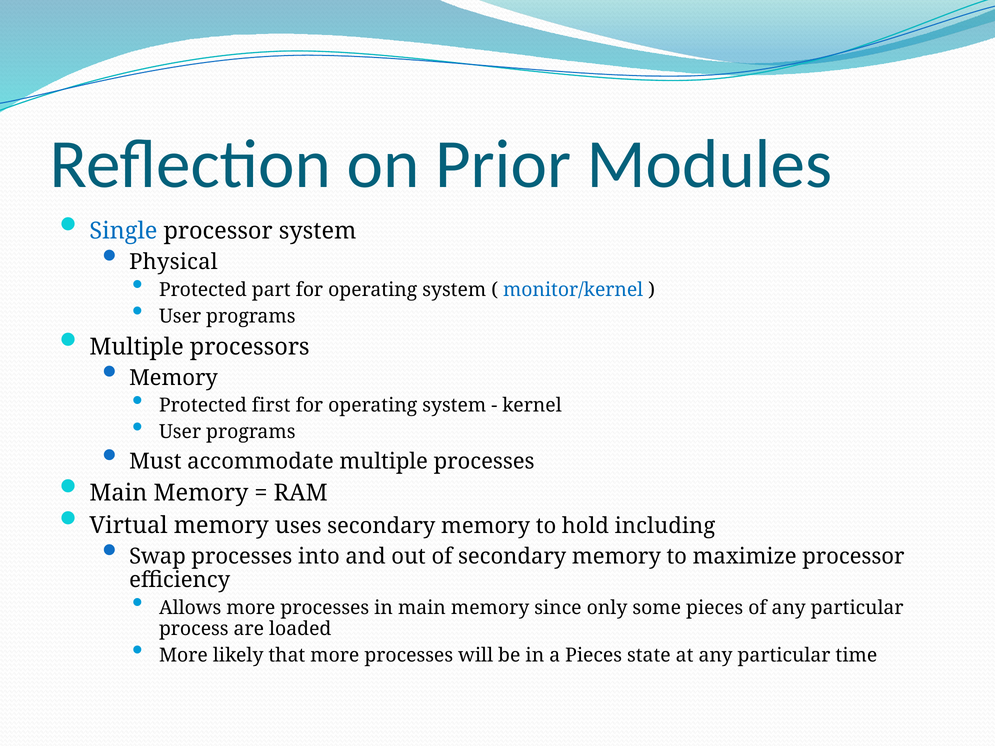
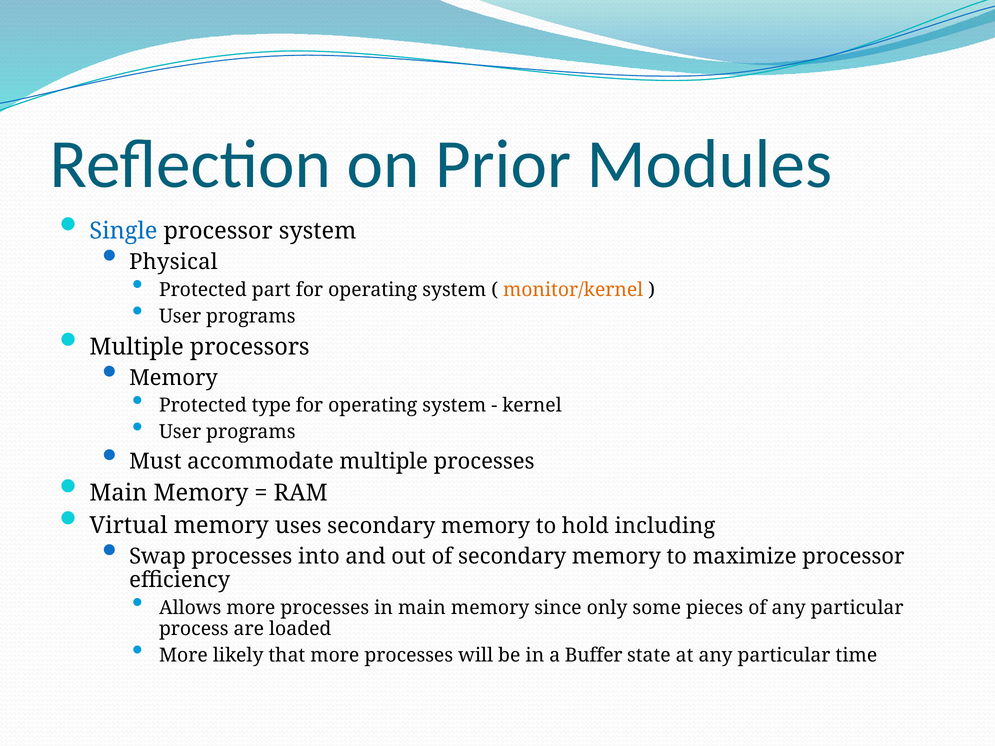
monitor/kernel colour: blue -> orange
first: first -> type
a Pieces: Pieces -> Buffer
